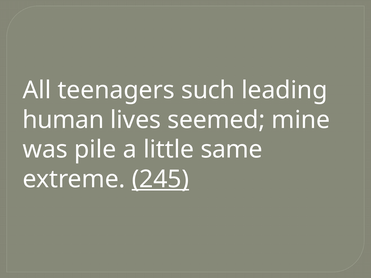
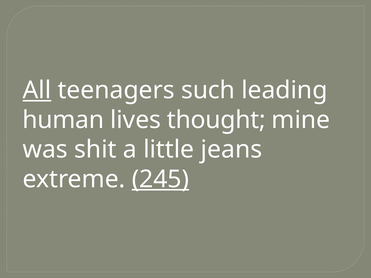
All underline: none -> present
seemed: seemed -> thought
pile: pile -> shit
same: same -> jeans
